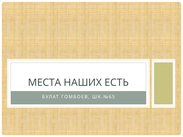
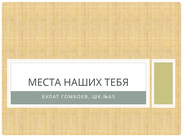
ЕСТЬ: ЕСТЬ -> ТЕБЯ
